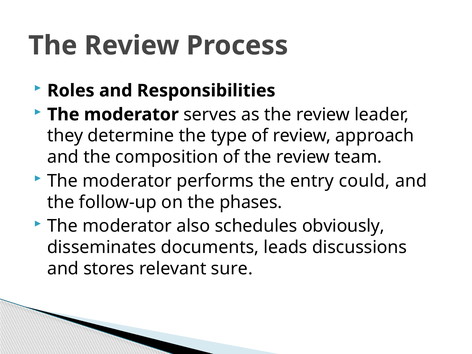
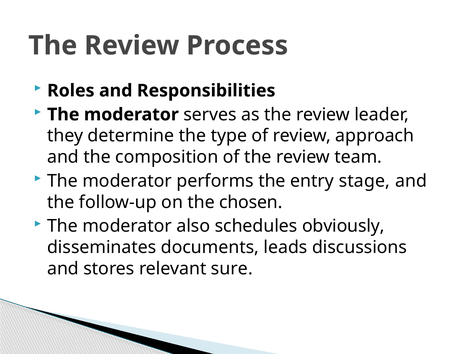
could: could -> stage
phases: phases -> chosen
